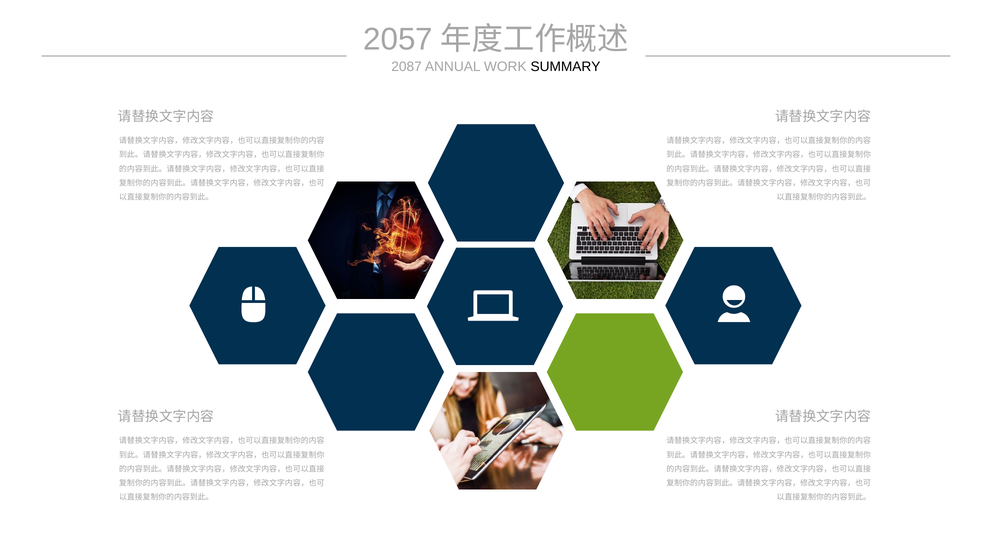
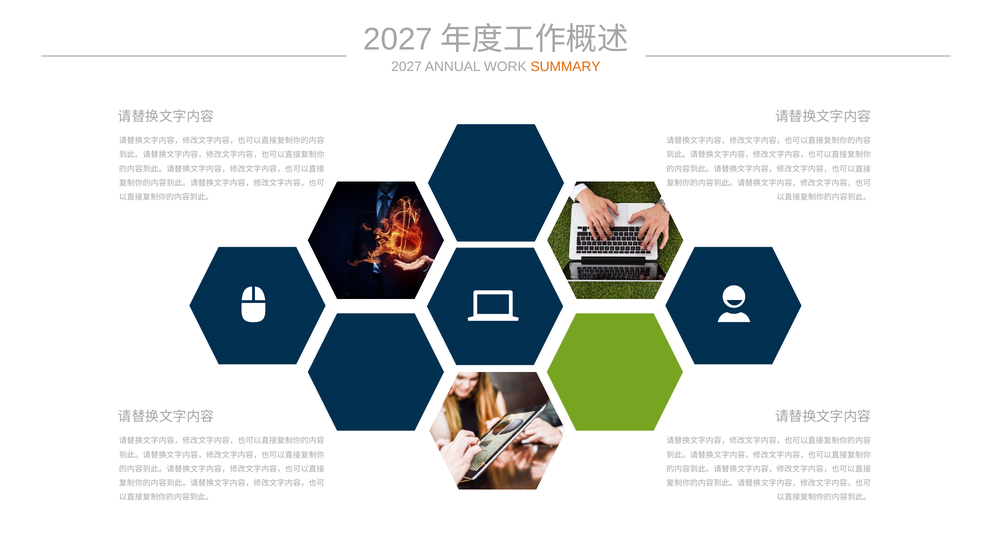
2057 at (398, 39): 2057 -> 2027
2087 at (407, 67): 2087 -> 2027
SUMMARY colour: black -> orange
